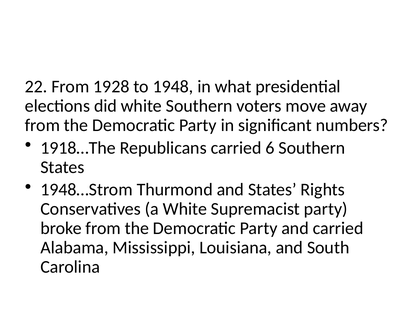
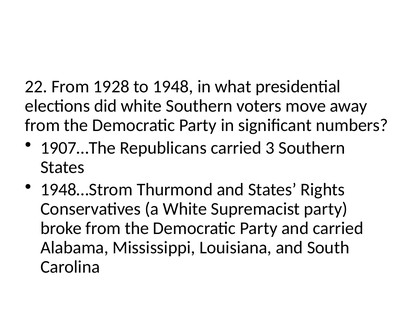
1918…The: 1918…The -> 1907…The
6: 6 -> 3
